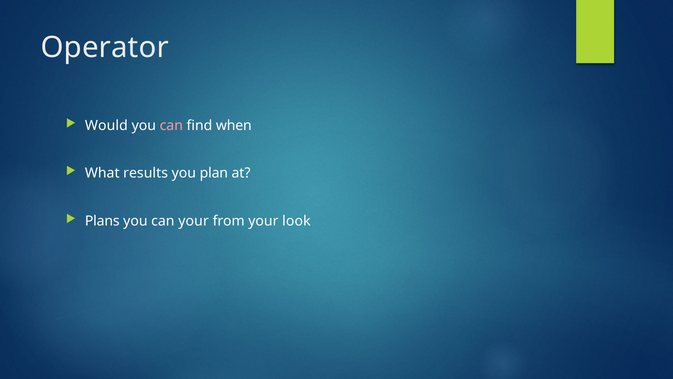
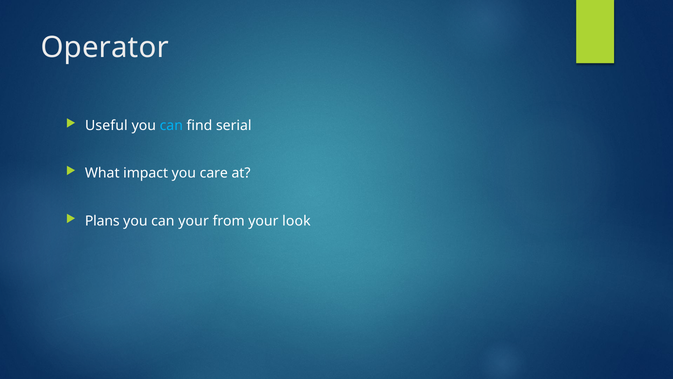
Would: Would -> Useful
can at (171, 125) colour: pink -> light blue
when: when -> serial
results: results -> impact
plan: plan -> care
